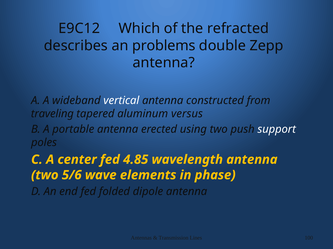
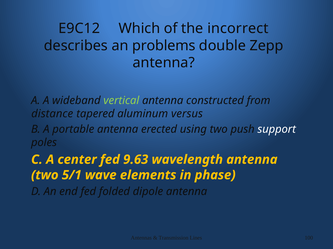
refracted: refracted -> incorrect
vertical colour: white -> light green
traveling: traveling -> distance
4.85: 4.85 -> 9.63
5/6: 5/6 -> 5/1
